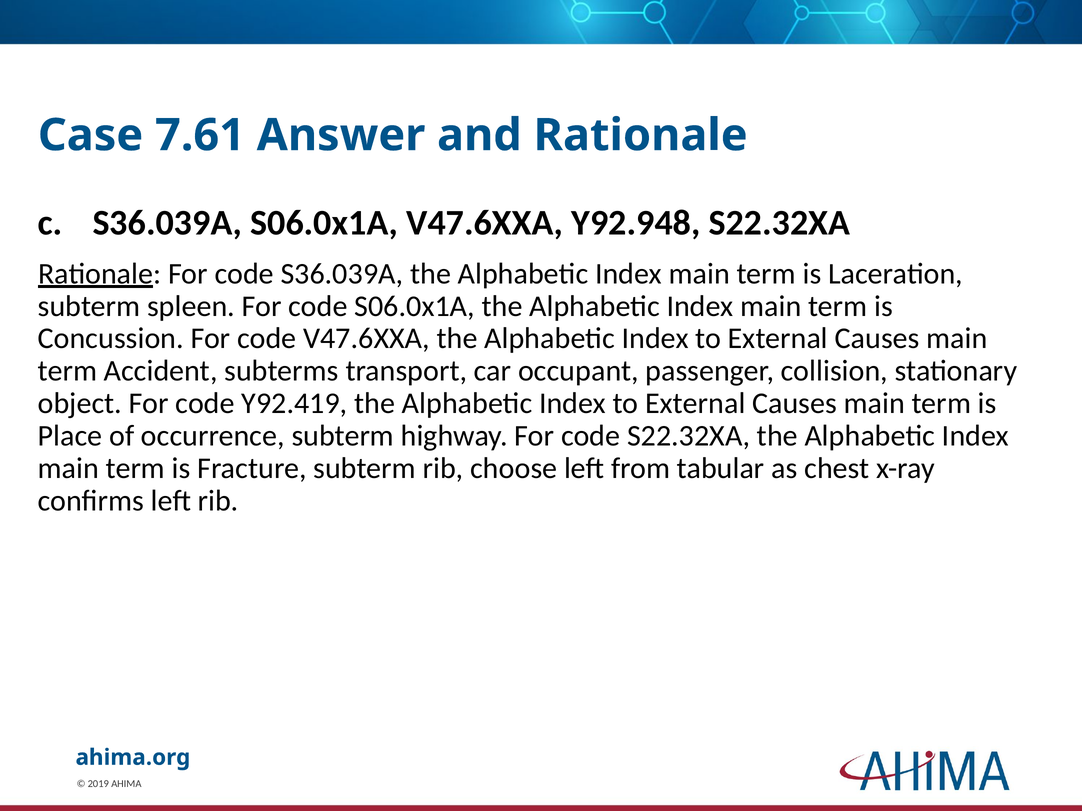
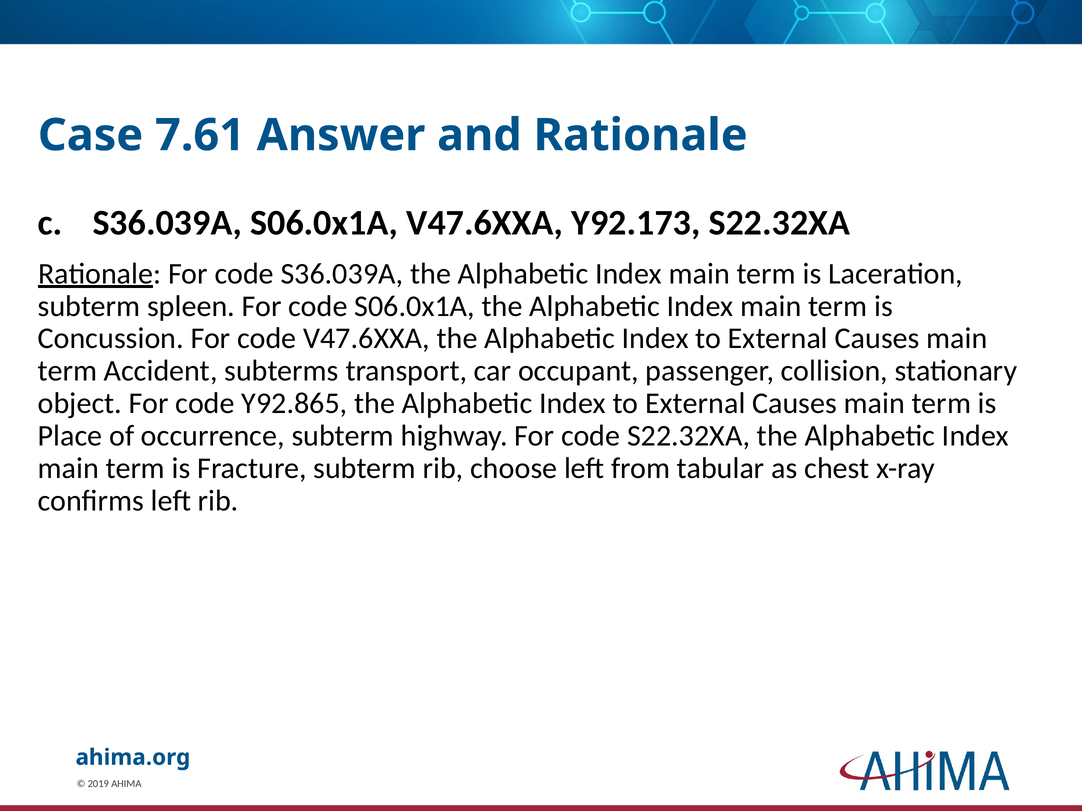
Y92.948: Y92.948 -> Y92.173
Y92.419: Y92.419 -> Y92.865
